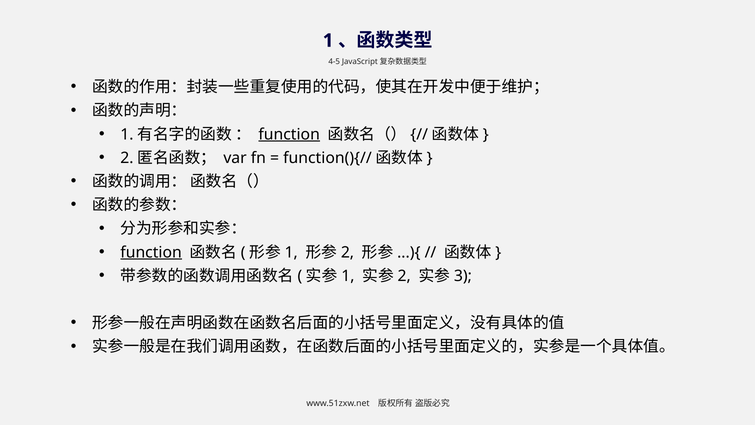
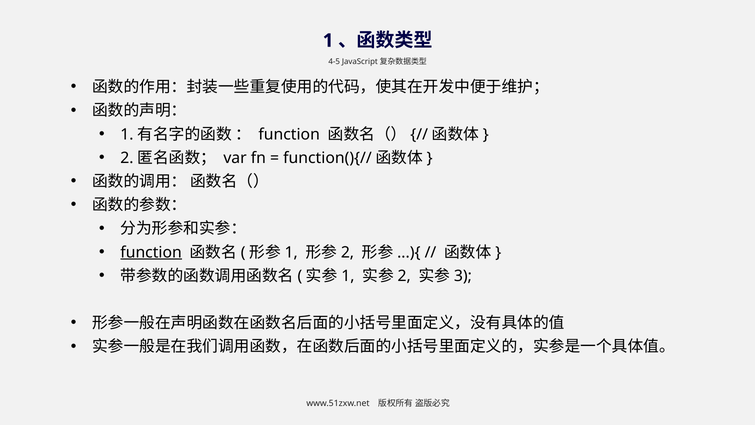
function at (289, 134) underline: present -> none
